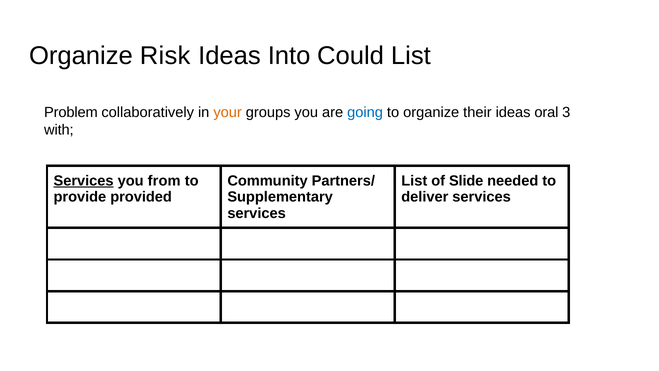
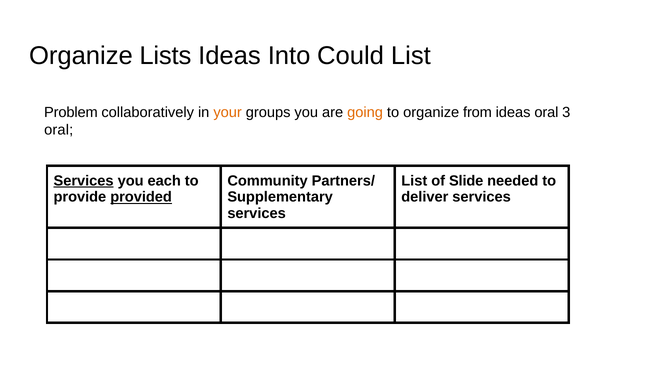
Risk: Risk -> Lists
going colour: blue -> orange
their: their -> from
with at (59, 130): with -> oral
from: from -> each
provided underline: none -> present
